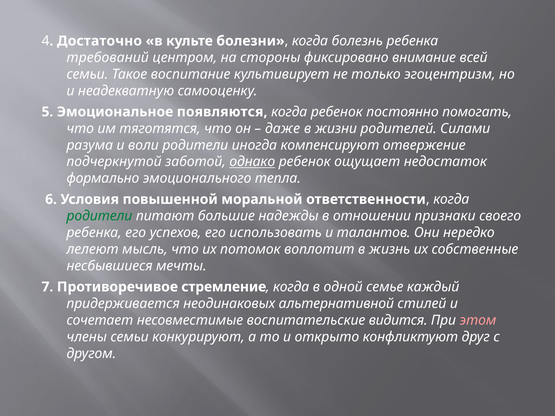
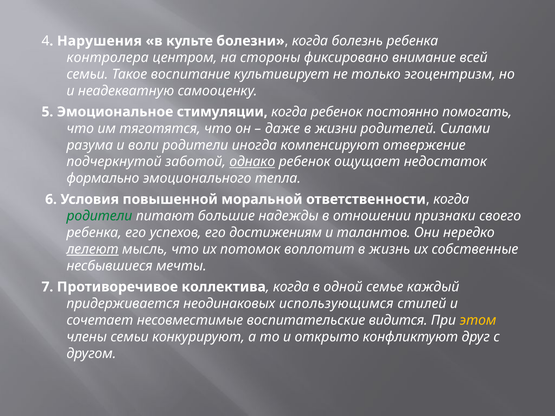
Достаточно: Достаточно -> Нарушения
требований: требований -> контролера
появляются: появляются -> стимуляции
использовать: использовать -> достижениям
лелеют underline: none -> present
стремление: стремление -> коллектива
альтернативной: альтернативной -> использующимся
этом colour: pink -> yellow
